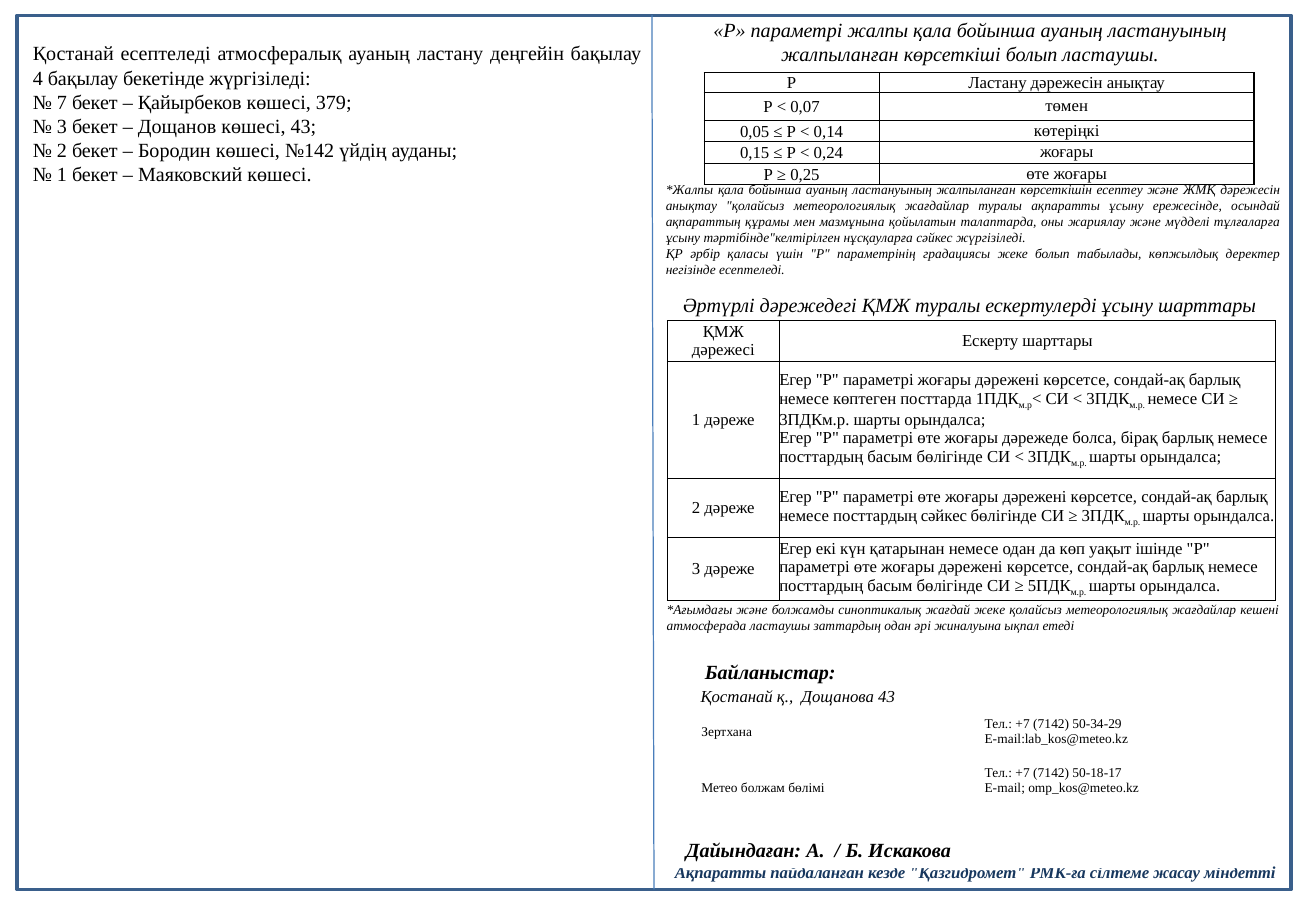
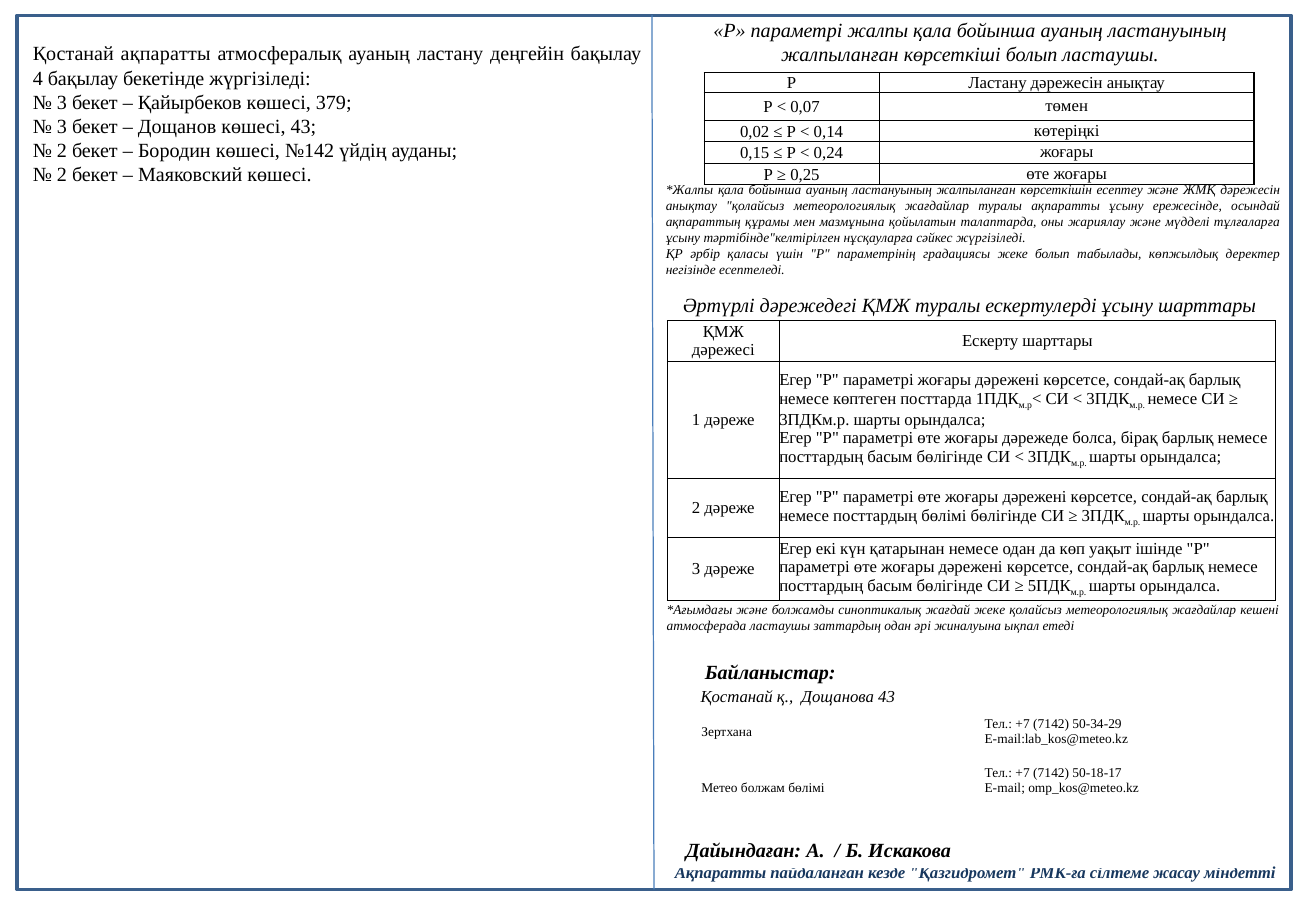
Қостанай есептеледі: есептеледі -> ақпаратты
7 at (62, 103): 7 -> 3
0,05: 0,05 -> 0,02
1 at (62, 175): 1 -> 2
посттардың сәйкес: сәйкес -> бөлімі
